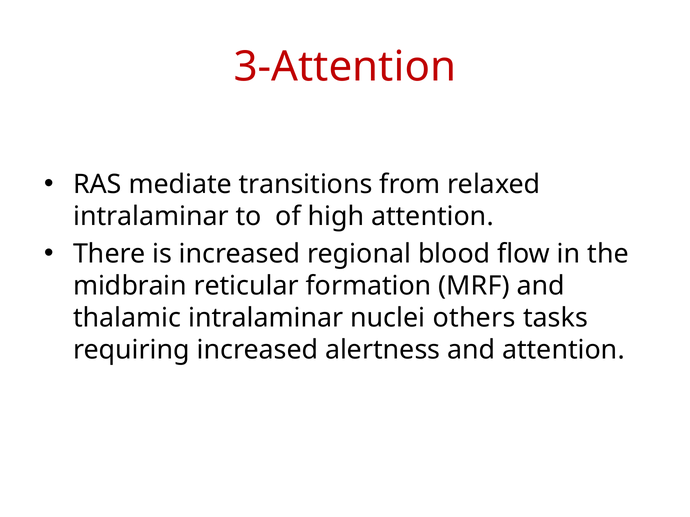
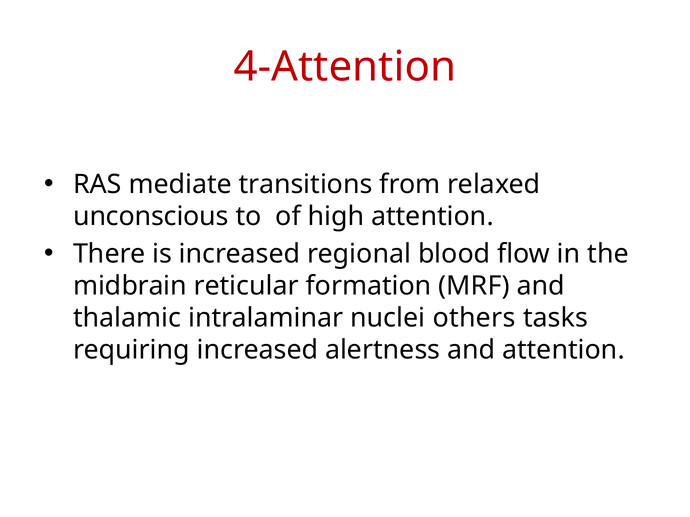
3-Attention: 3-Attention -> 4-Attention
intralaminar at (151, 216): intralaminar -> unconscious
